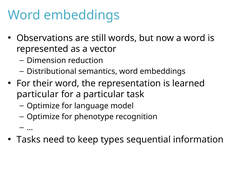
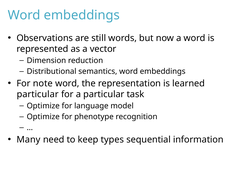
their: their -> note
Tasks: Tasks -> Many
